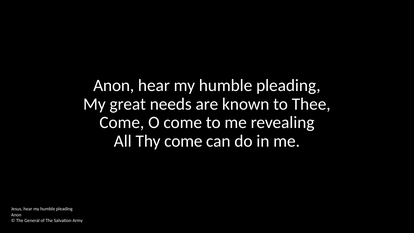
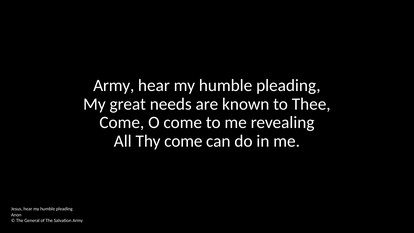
Anon at (114, 85): Anon -> Army
